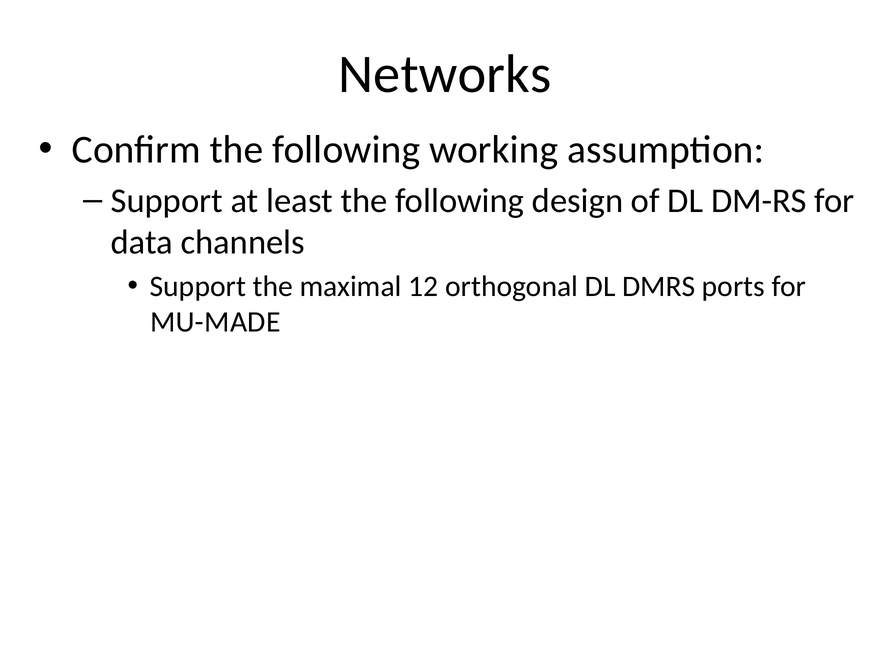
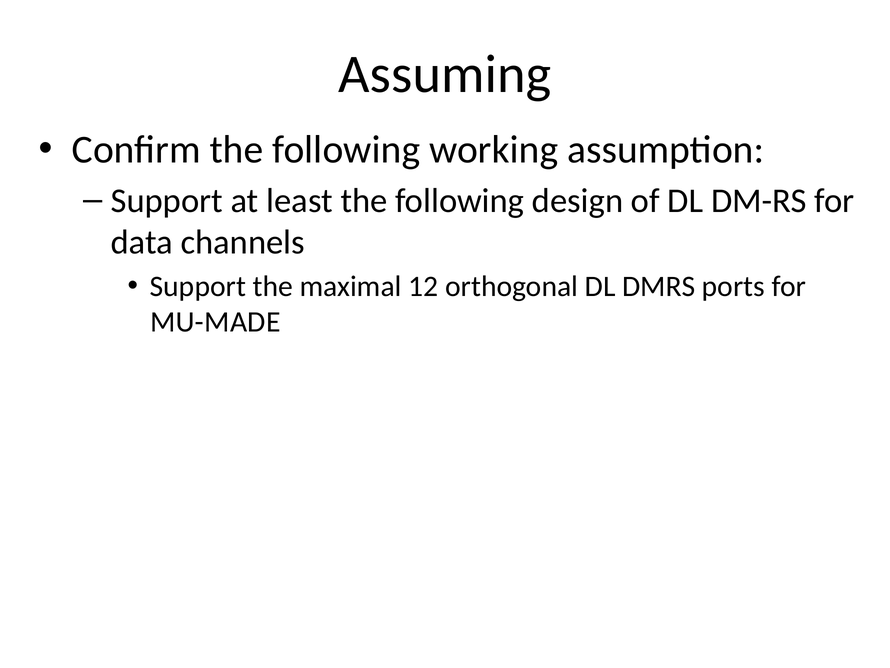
Networks: Networks -> Assuming
